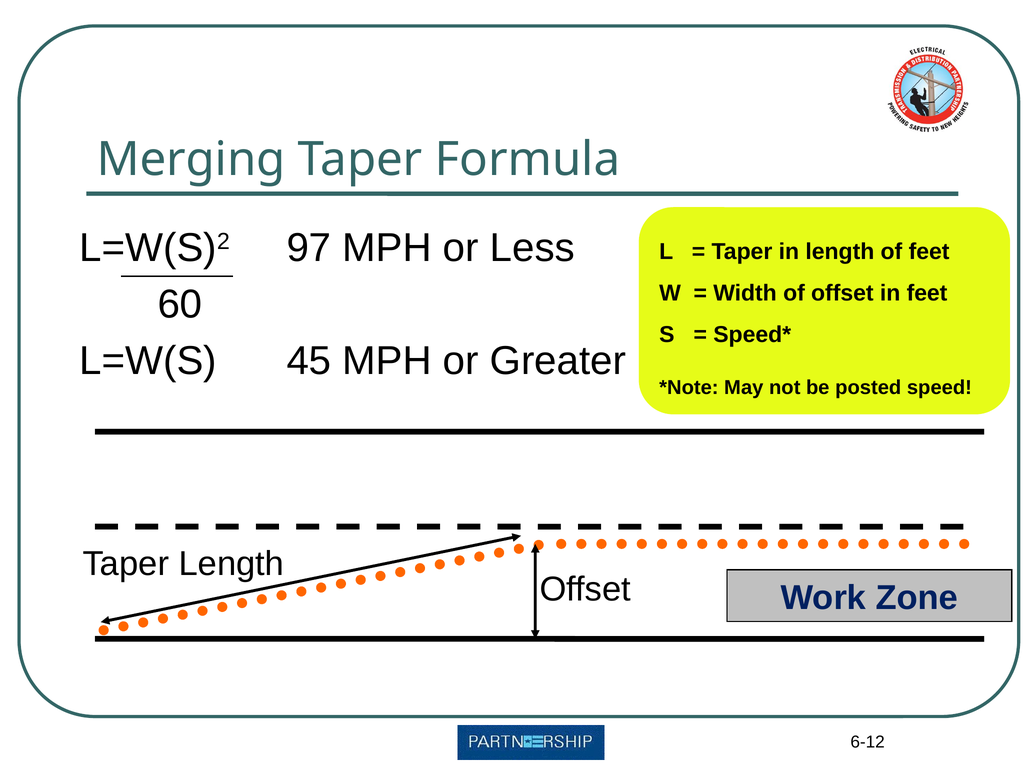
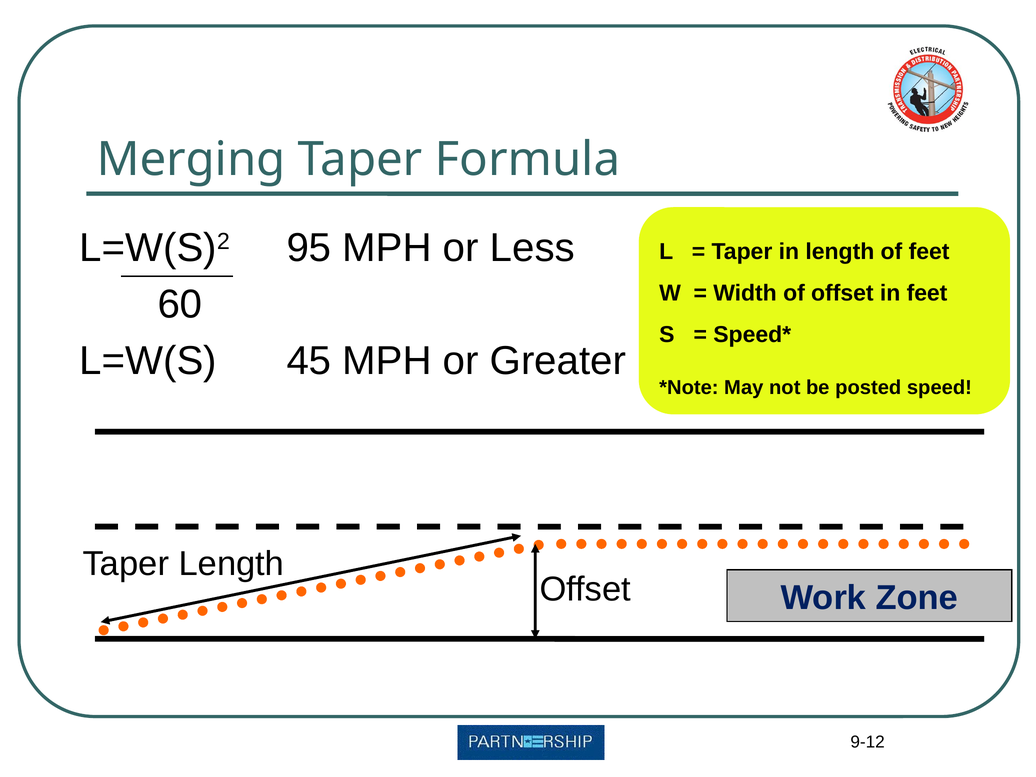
97: 97 -> 95
6-12: 6-12 -> 9-12
